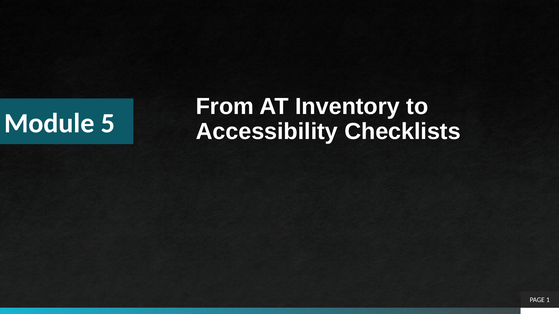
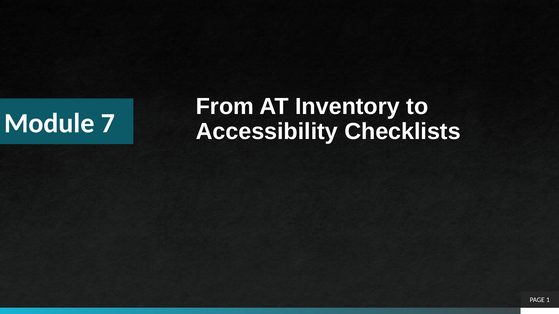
5: 5 -> 7
